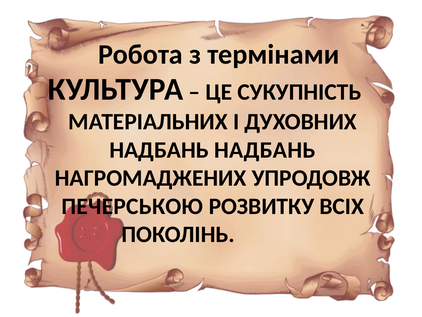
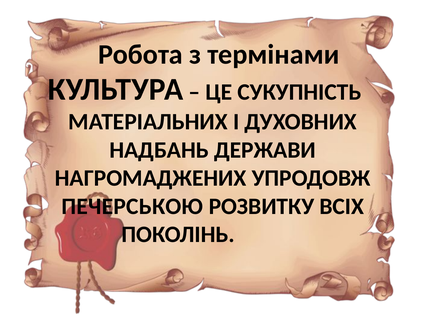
НАДБАНЬ НАДБАНЬ: НАДБАНЬ -> ДЕРЖАВИ
